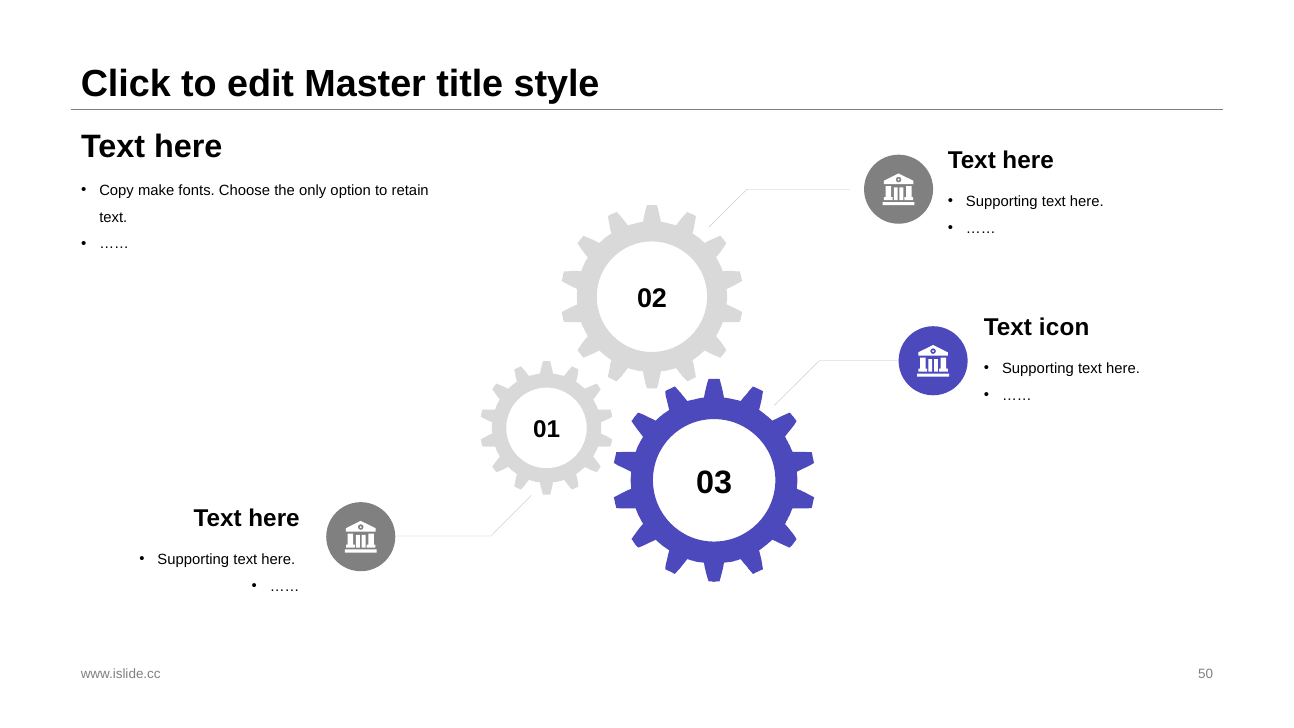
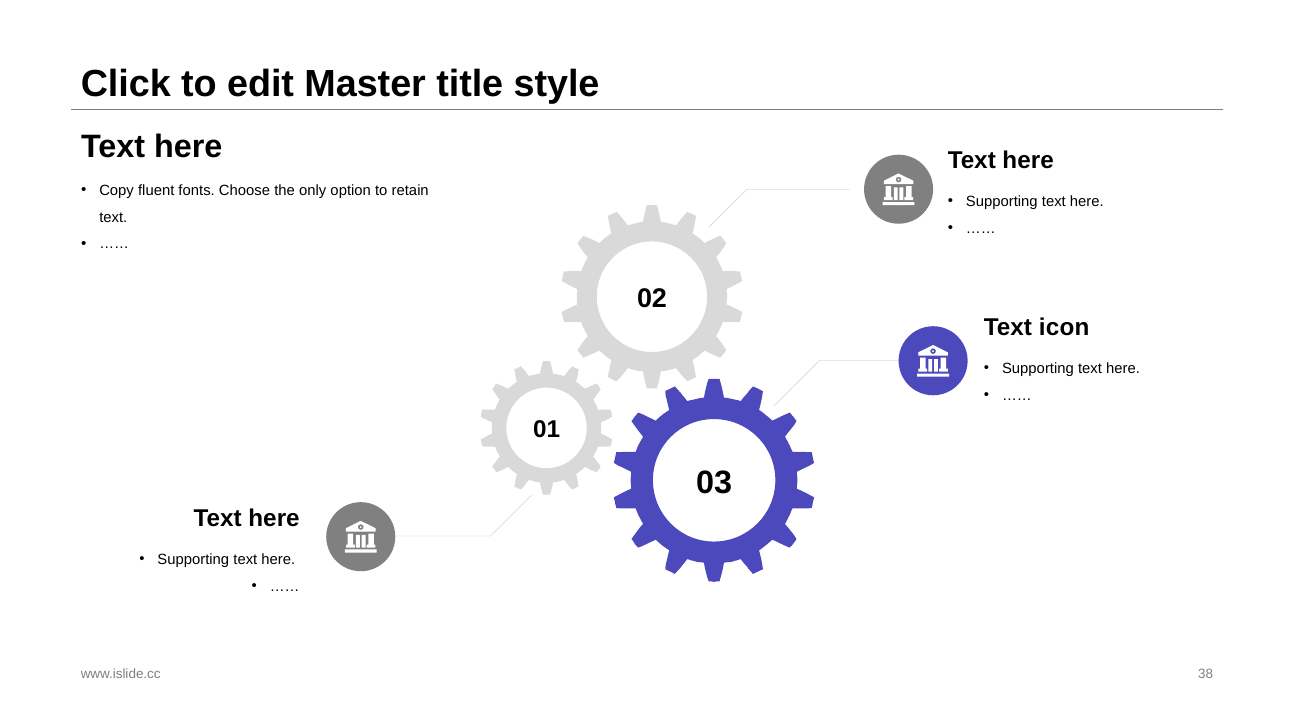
make: make -> fluent
50: 50 -> 38
